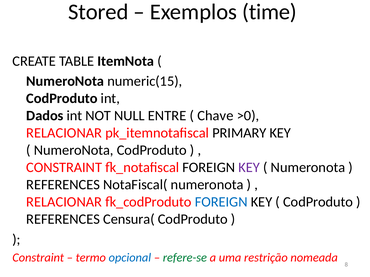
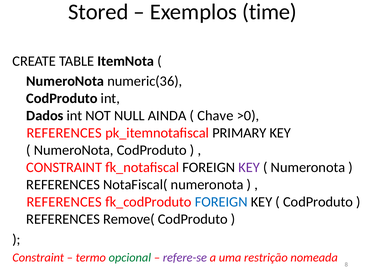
numeric(15: numeric(15 -> numeric(36
ENTRE: ENTRE -> AINDA
RELACIONAR at (64, 133): RELACIONAR -> REFERENCES
RELACIONAR at (64, 202): RELACIONAR -> REFERENCES
Censura(: Censura( -> Remove(
opcional colour: blue -> green
refere-se colour: green -> purple
